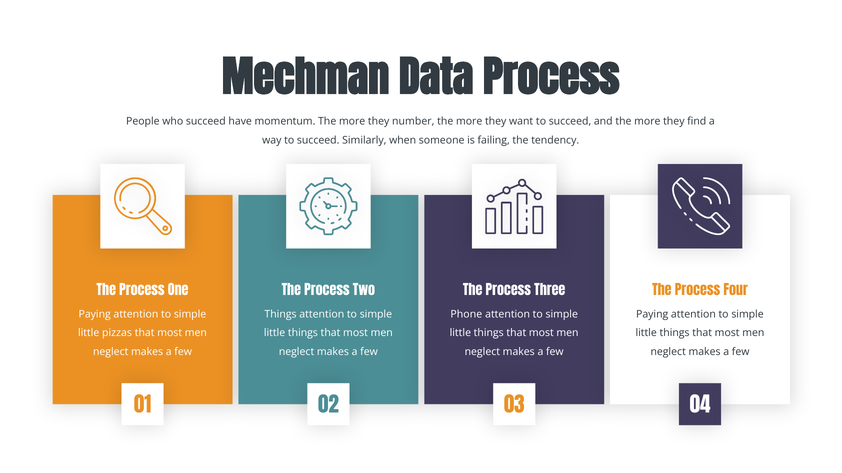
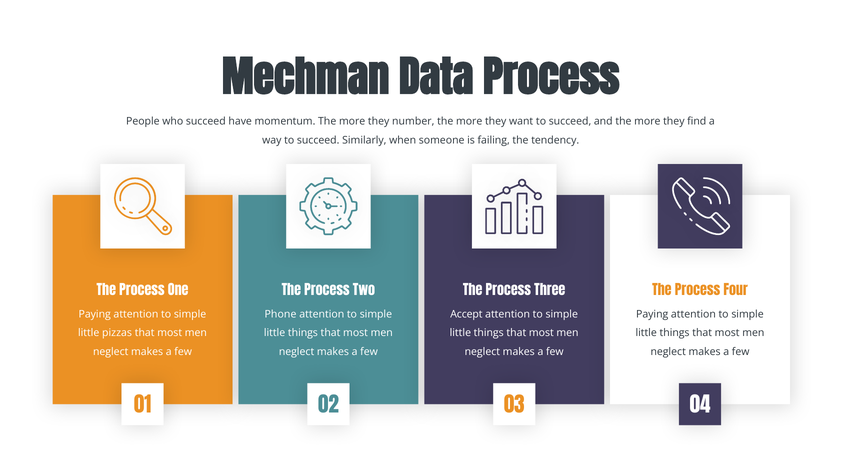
Things at (281, 314): Things -> Phone
Phone: Phone -> Accept
